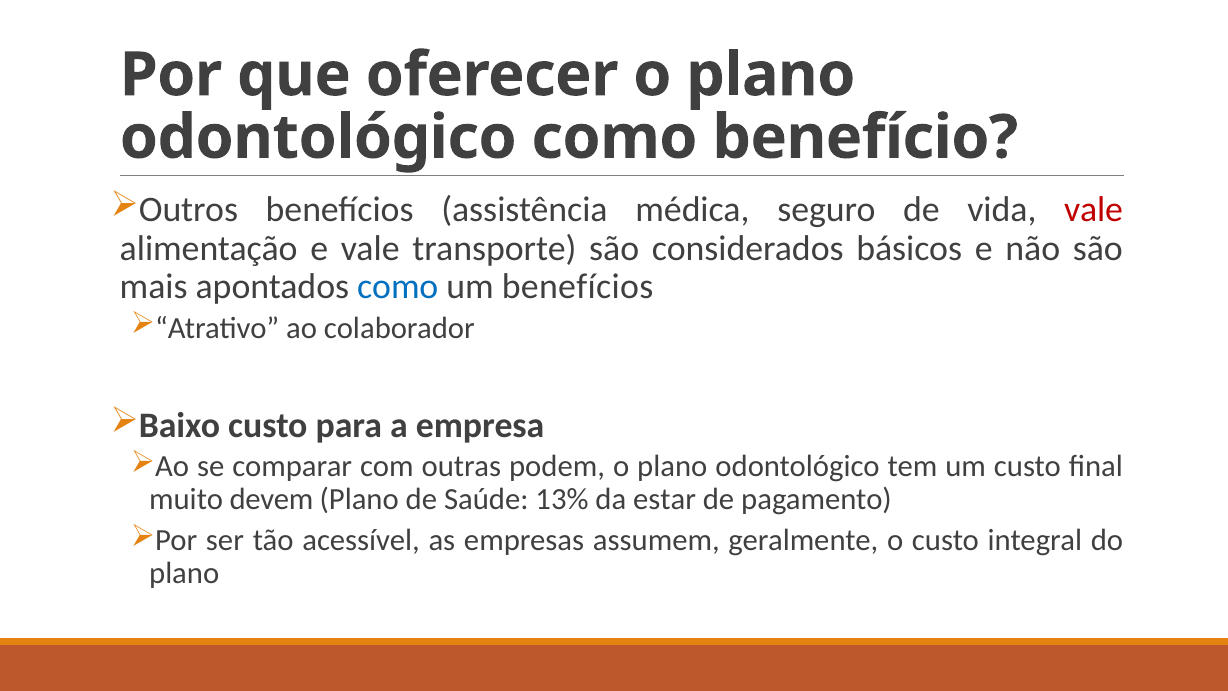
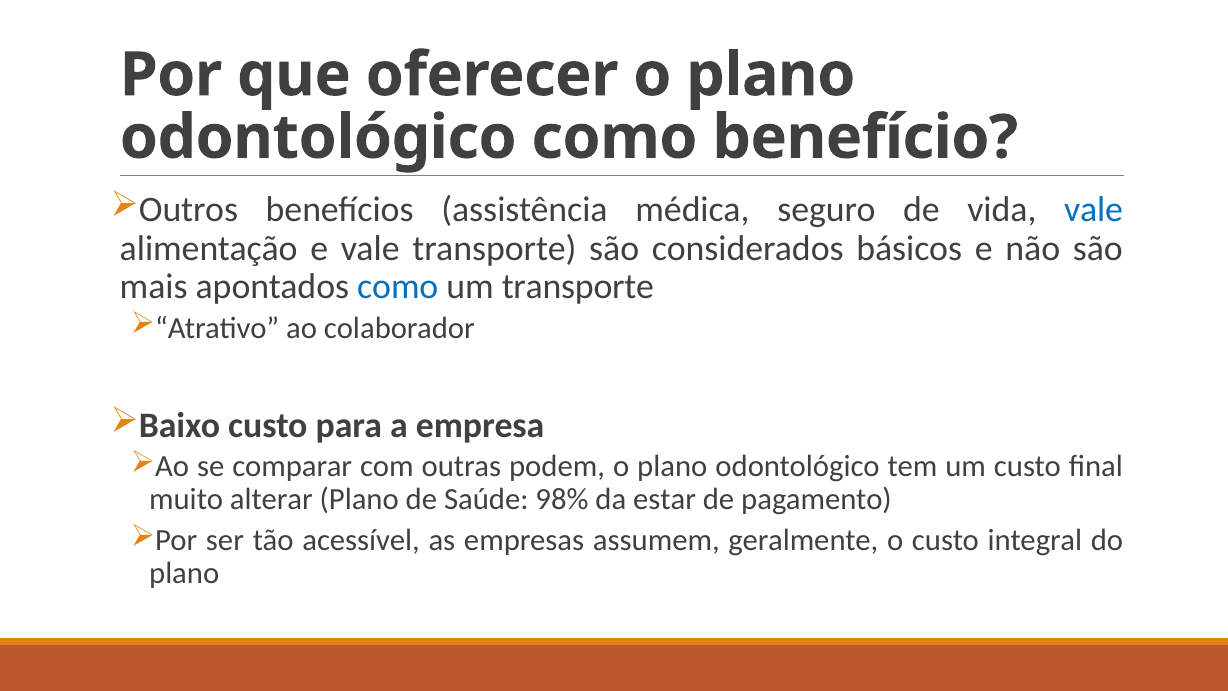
vale at (1094, 210) colour: red -> blue
um benefícios: benefícios -> transporte
devem: devem -> alterar
13%: 13% -> 98%
